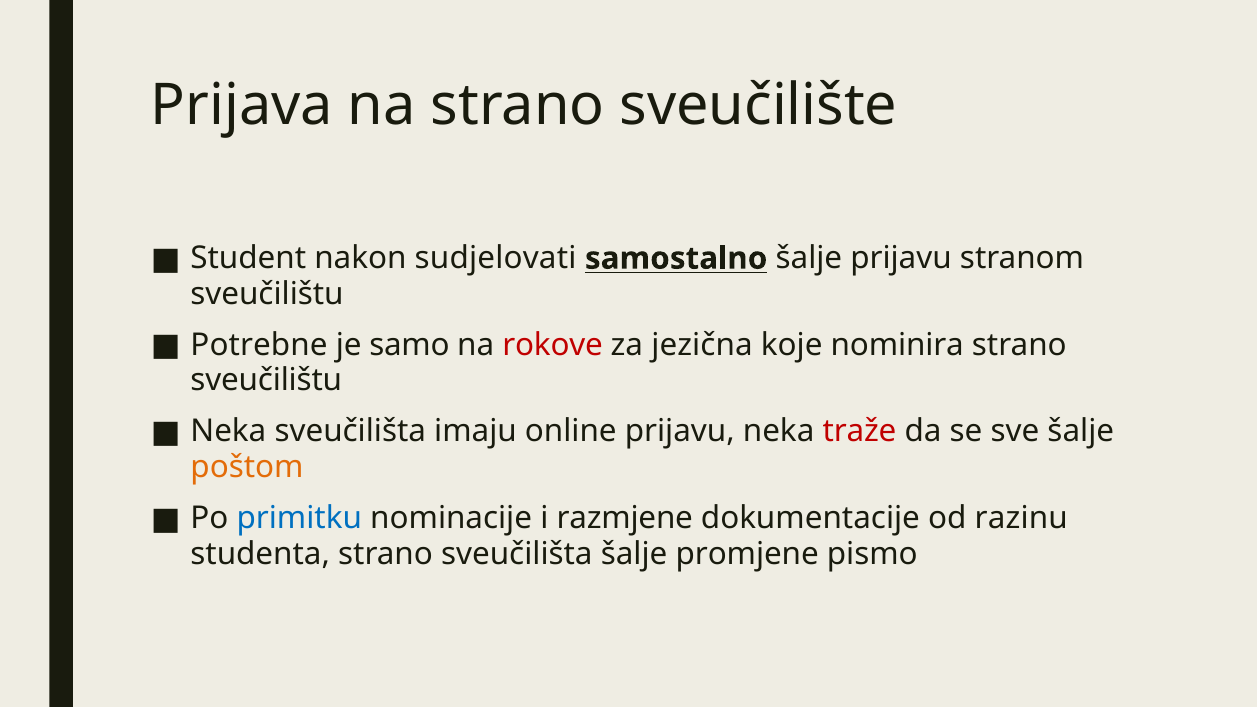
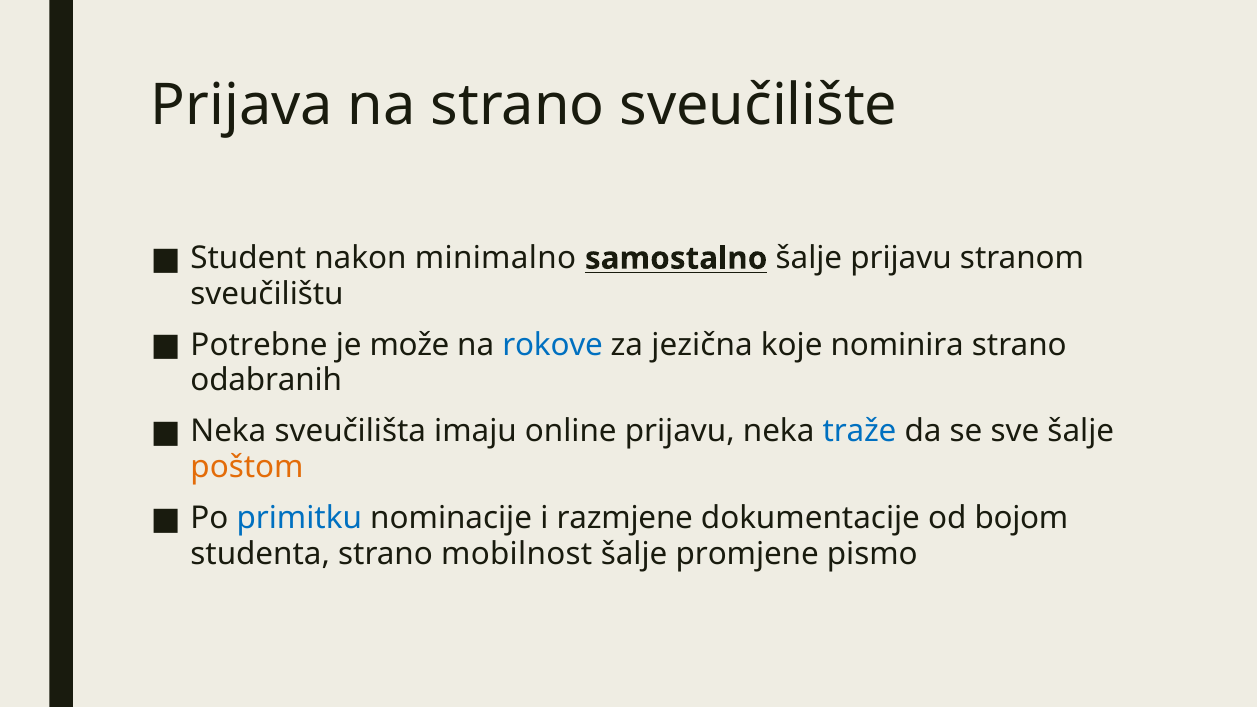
sudjelovati: sudjelovati -> minimalno
samo: samo -> može
rokove colour: red -> blue
sveučilištu at (266, 380): sveučilištu -> odabranih
traže colour: red -> blue
razinu: razinu -> bojom
strano sveučilišta: sveučilišta -> mobilnost
